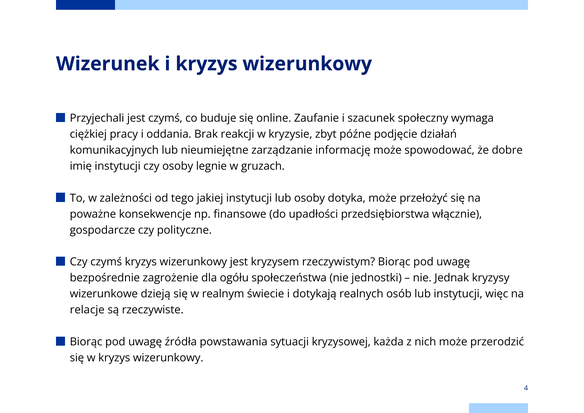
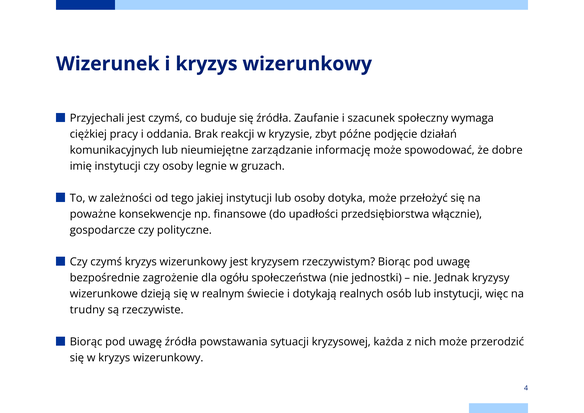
się online: online -> źródła
relacje: relacje -> trudny
